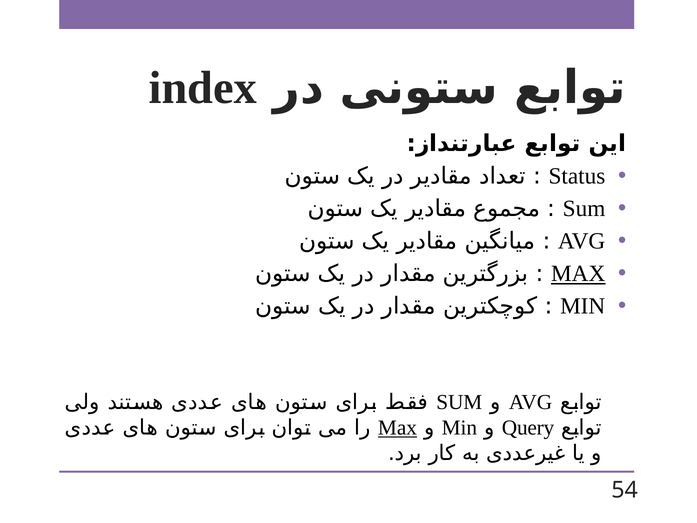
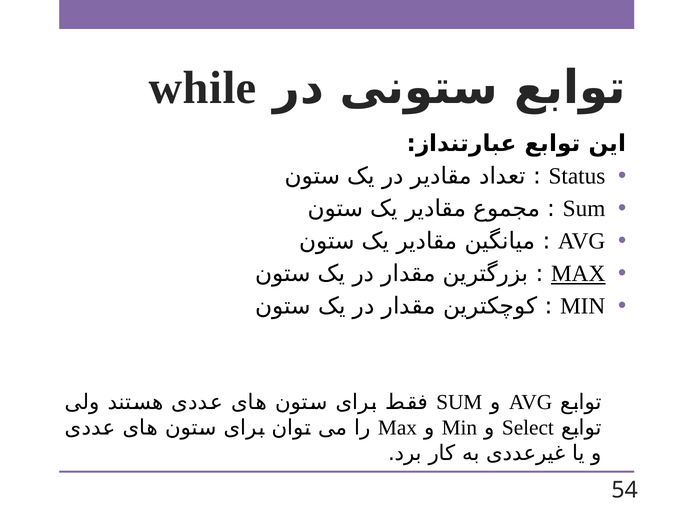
index: index -> while
Max at (397, 428) underline: present -> none
Query: Query -> Select
